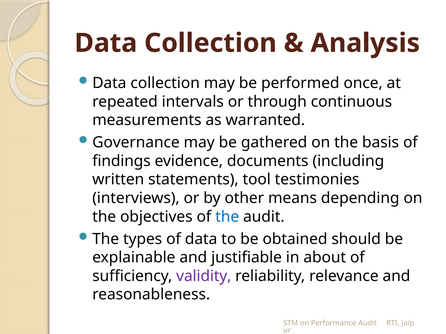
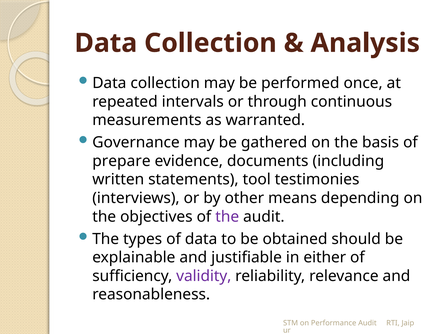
findings: findings -> prepare
the at (227, 217) colour: blue -> purple
about: about -> either
